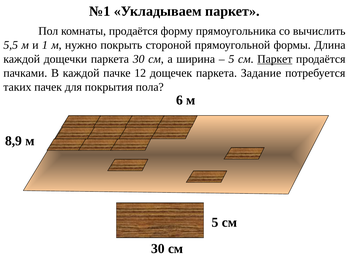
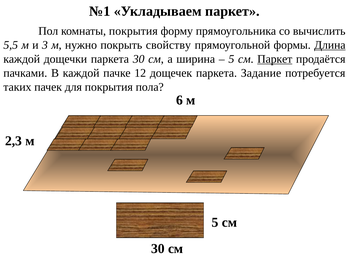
комнаты продаётся: продаётся -> покрытия
1: 1 -> 3
стороной: стороной -> свойству
Длина underline: none -> present
8,9: 8,9 -> 2,3
